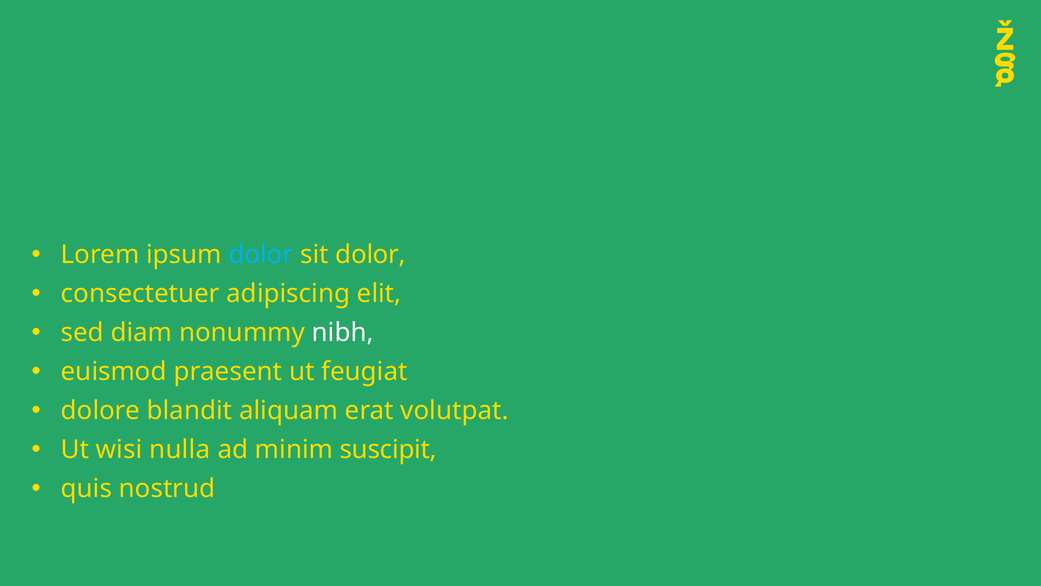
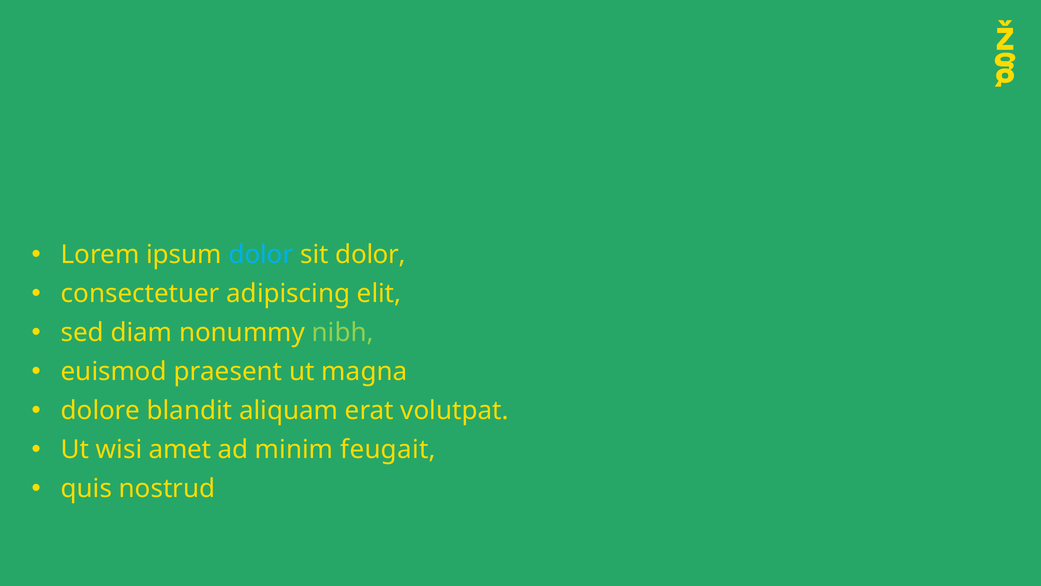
nibh colour: white -> light green
feugiat: feugiat -> magna
nulla: nulla -> amet
suscipit: suscipit -> feugait
